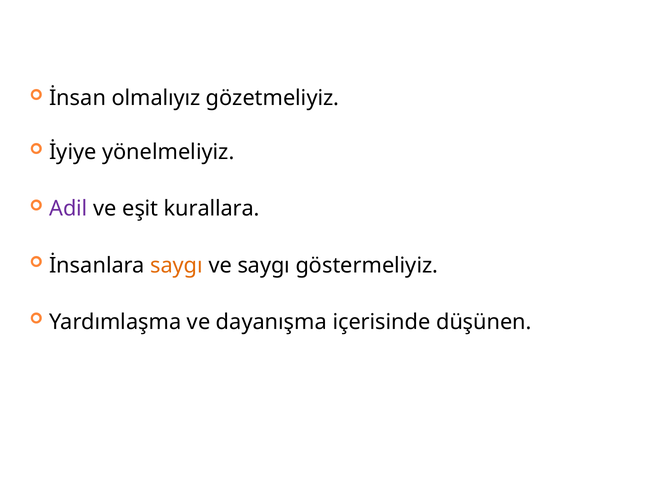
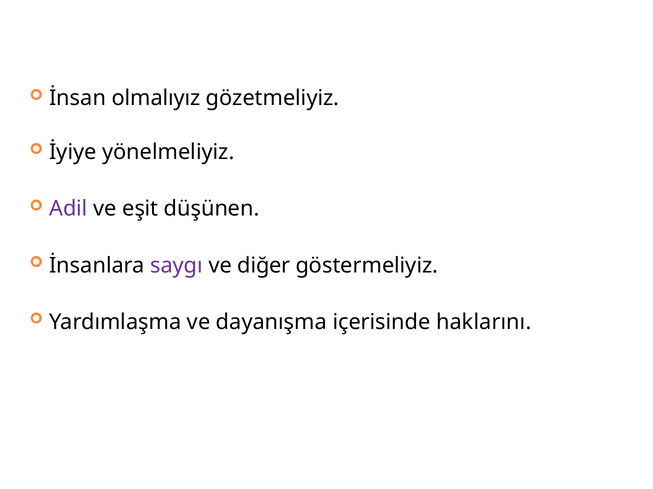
kurallara: kurallara -> düşünen
saygı at (177, 266) colour: orange -> purple
ve saygı: saygı -> diğer
düşünen: düşünen -> haklarını
